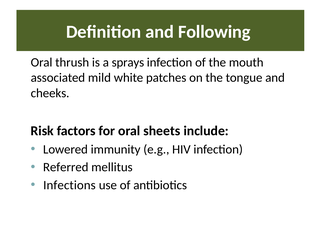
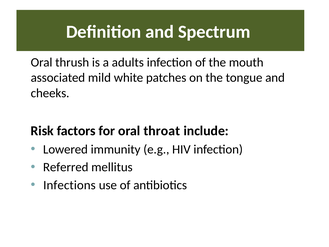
Following: Following -> Spectrum
sprays: sprays -> adults
sheets: sheets -> throat
